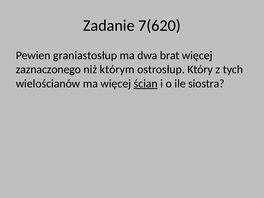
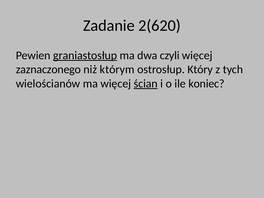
7(620: 7(620 -> 2(620
graniastosłup underline: none -> present
brat: brat -> czyli
siostra: siostra -> koniec
